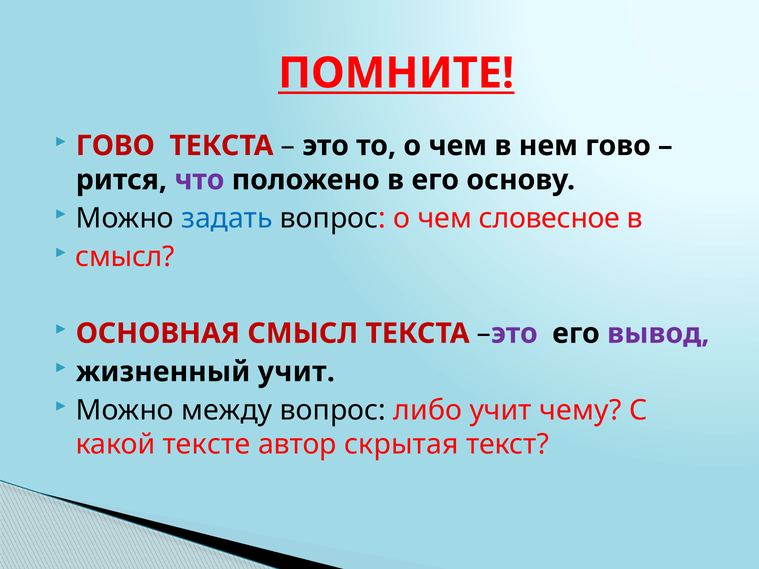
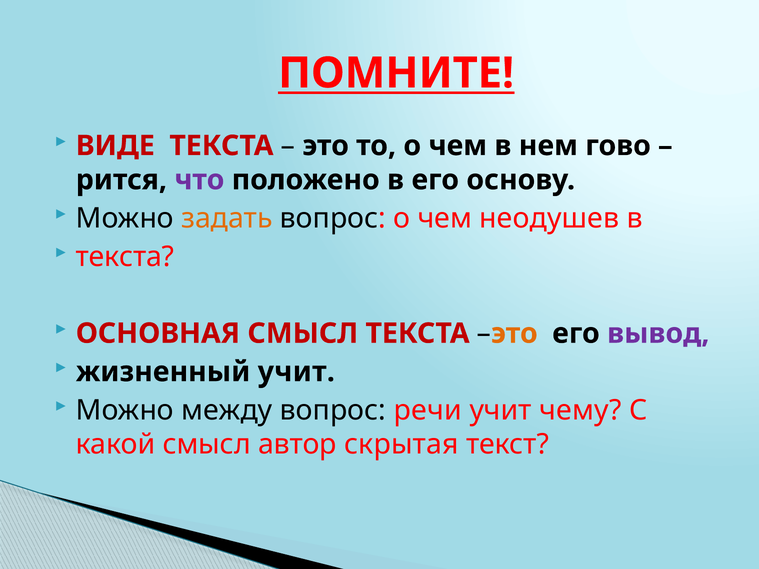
ГОВО at (115, 146): ГОВО -> ВИДЕ
задать colour: blue -> orange
словесное: словесное -> неодушев
смысл at (125, 257): смысл -> текста
это at (514, 334) colour: purple -> orange
либо: либо -> речи
какой тексте: тексте -> смысл
